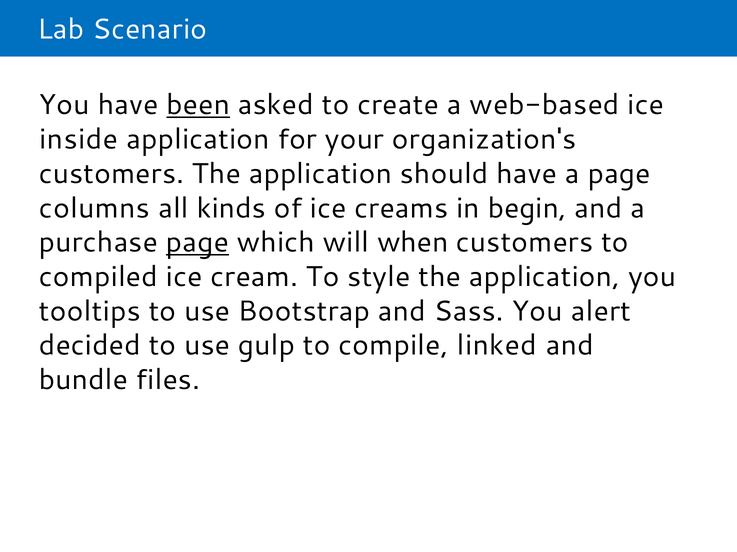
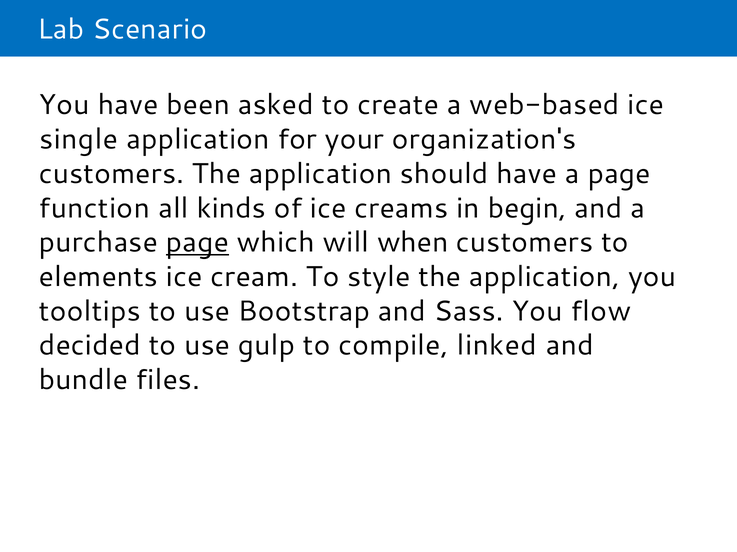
been underline: present -> none
inside: inside -> single
columns: columns -> function
compiled: compiled -> elements
alert: alert -> flow
